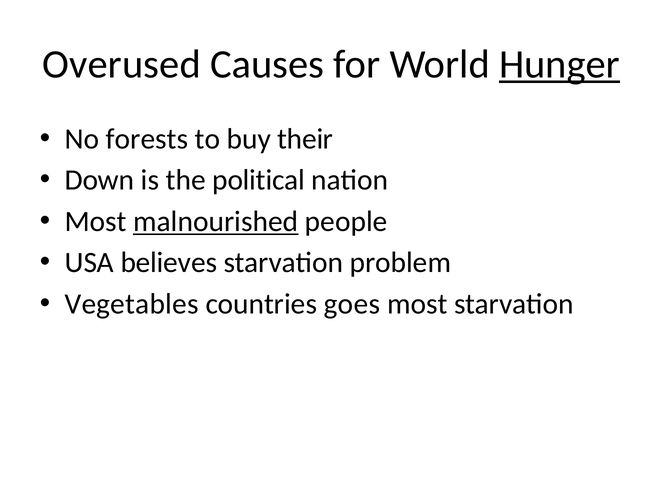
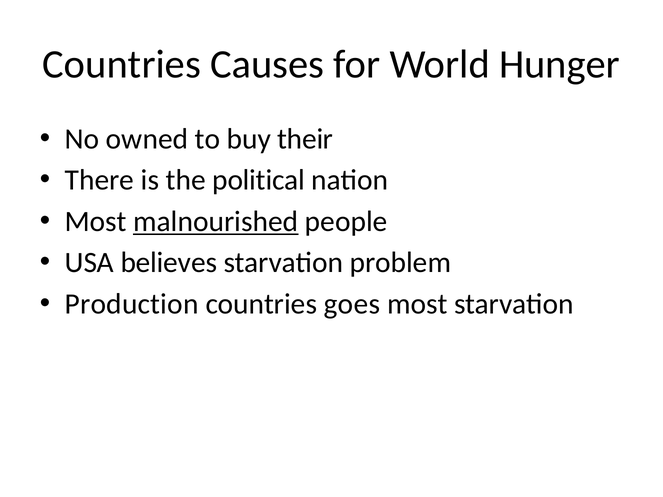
Overused at (122, 64): Overused -> Countries
Hunger underline: present -> none
forests: forests -> owned
Down: Down -> There
Vegetables: Vegetables -> Production
